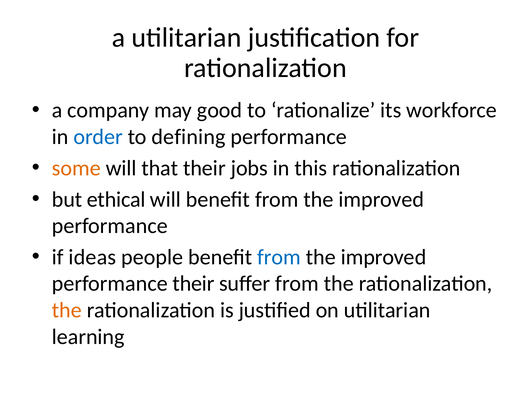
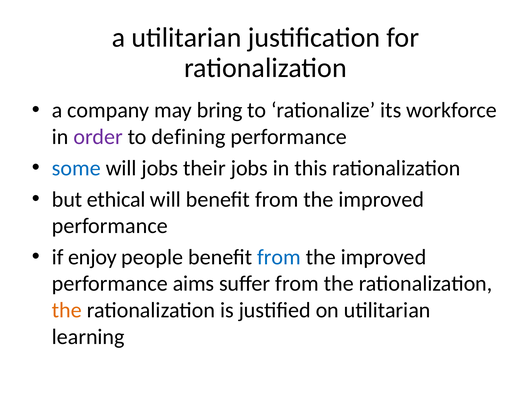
good: good -> bring
order colour: blue -> purple
some colour: orange -> blue
will that: that -> jobs
ideas: ideas -> enjoy
performance their: their -> aims
